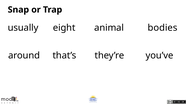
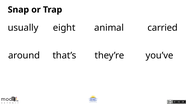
bodies: bodies -> carried
